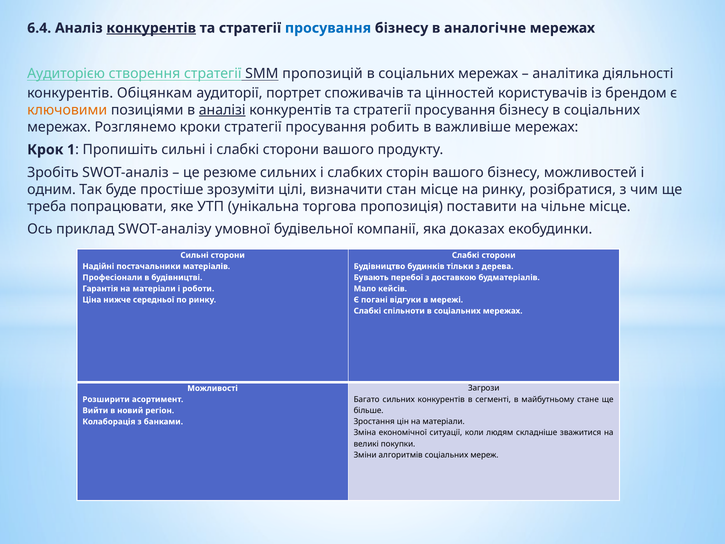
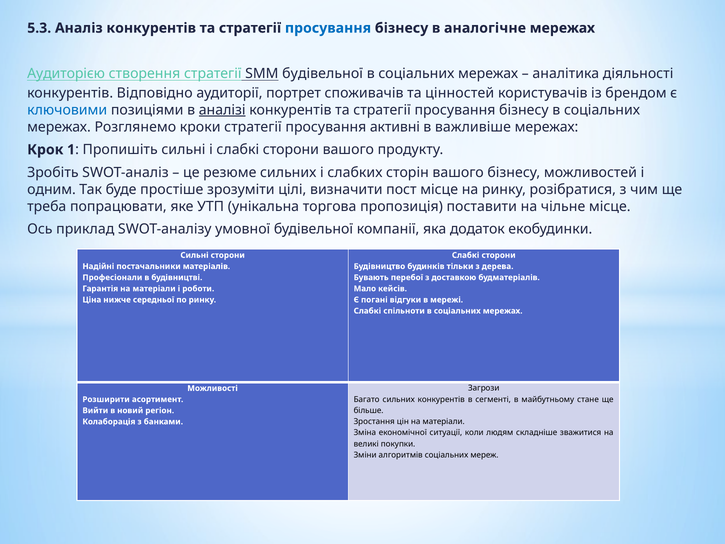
6.4: 6.4 -> 5.3
конкурентів at (151, 28) underline: present -> none
SMM пропозицій: пропозицій -> будівельної
Обіцянкам: Обіцянкам -> Відповідно
ключовими colour: orange -> blue
робить: робить -> активні
стан: стан -> пост
доказах: доказах -> додаток
